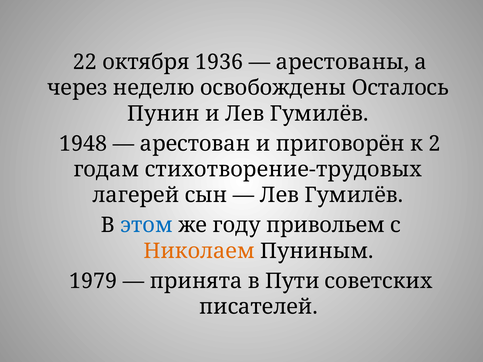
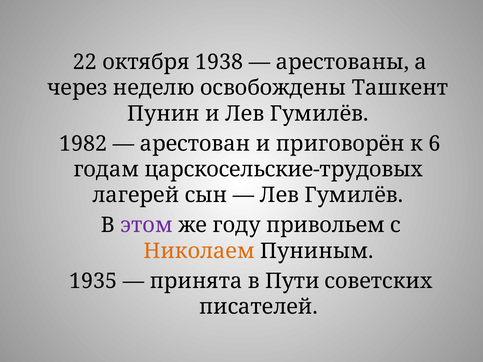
1936: 1936 -> 1938
Осталось: Осталось -> Ташкент
1948: 1948 -> 1982
2: 2 -> 6
стихотворение-трудовых: стихотворение-трудовых -> царскосельские-трудовых
этом colour: blue -> purple
1979: 1979 -> 1935
